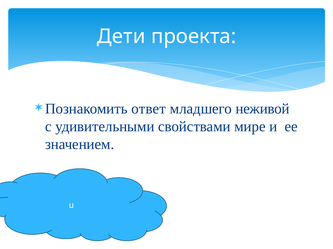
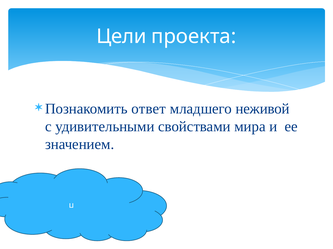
Дети: Дети -> Цели
мире: мире -> мира
